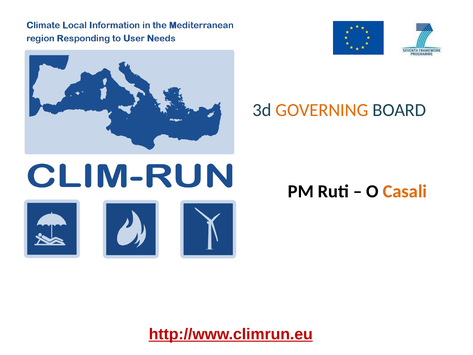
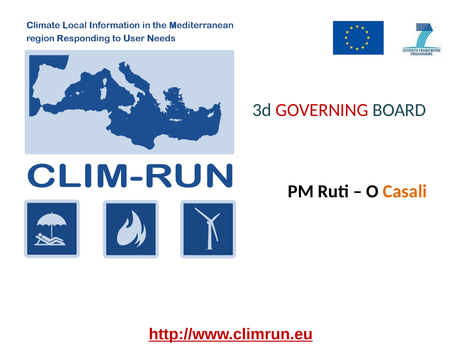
GOVERNING colour: orange -> red
